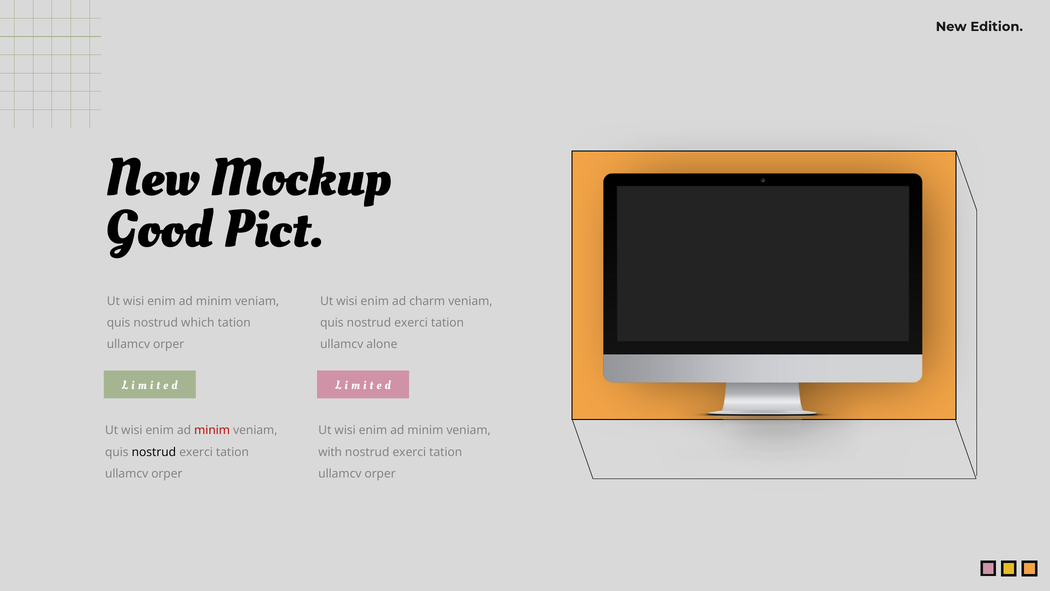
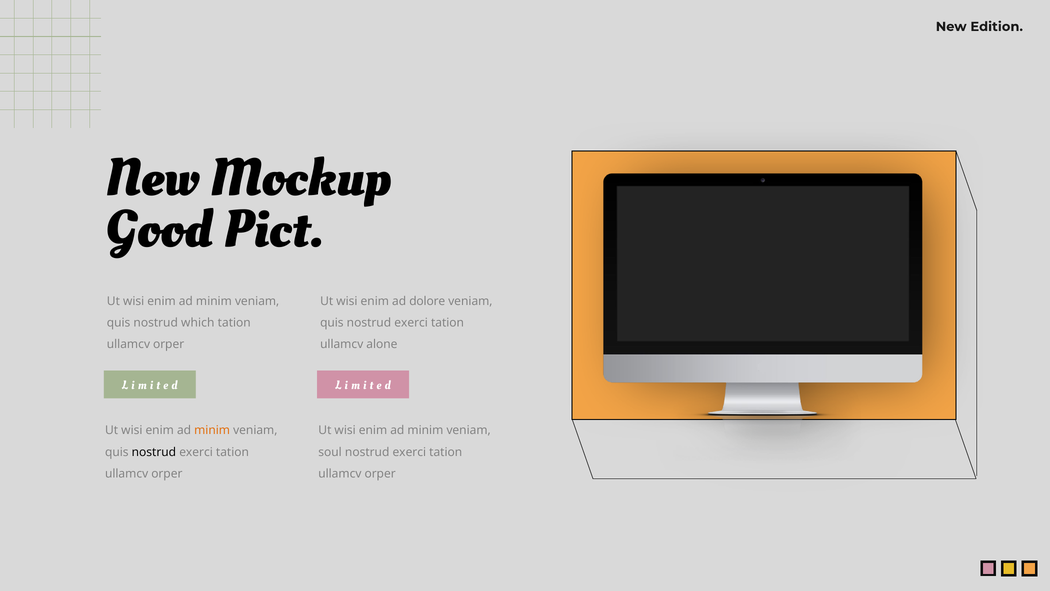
charm: charm -> dolore
minim at (212, 430) colour: red -> orange
with: with -> soul
